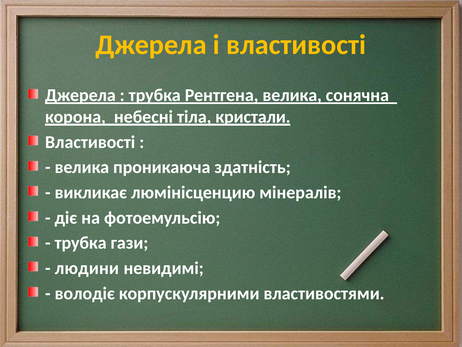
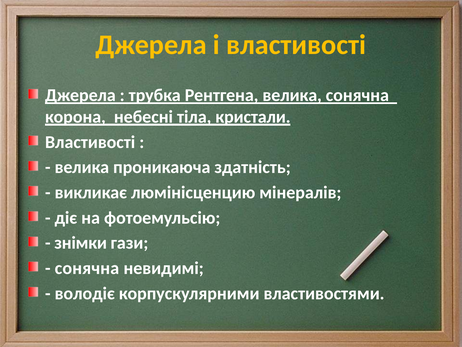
трубка at (81, 243): трубка -> знімки
людини at (87, 268): людини -> сонячна
